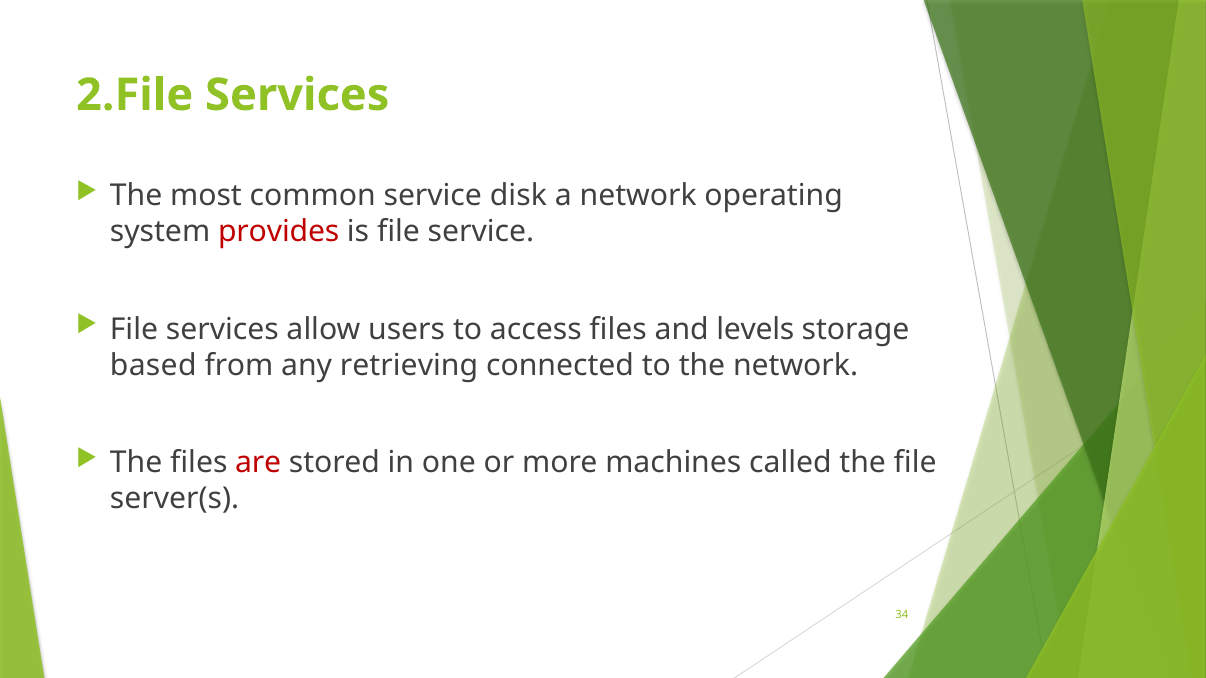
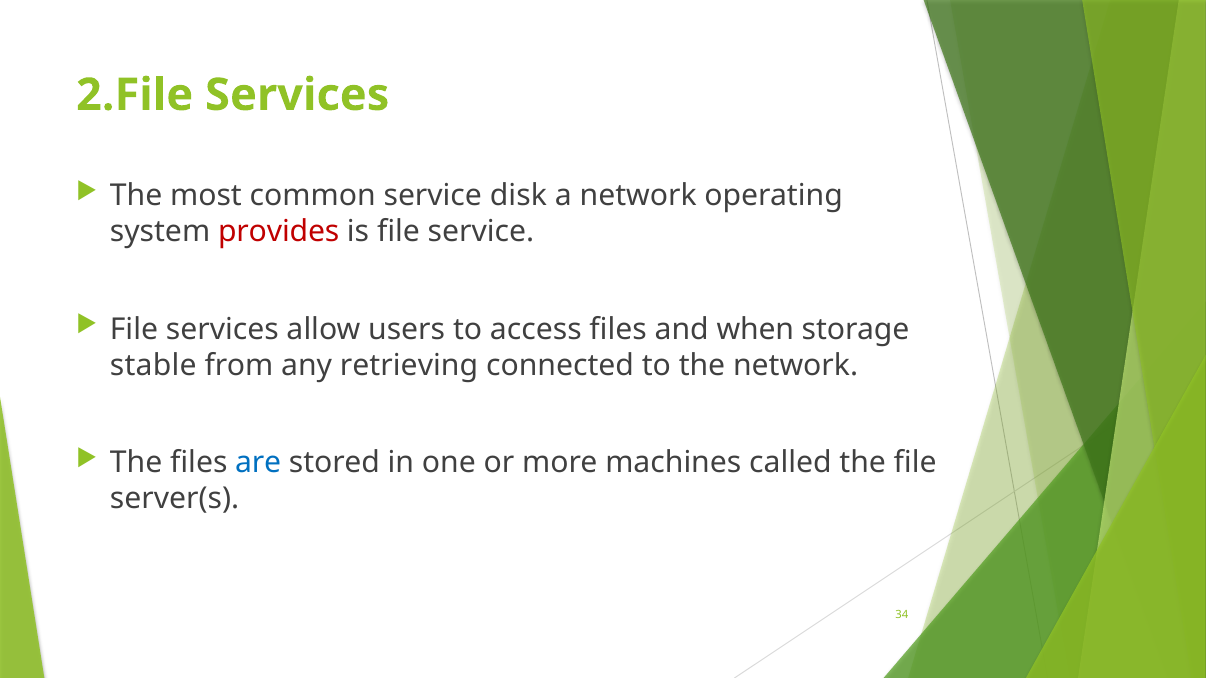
levels: levels -> when
based: based -> stable
are colour: red -> blue
